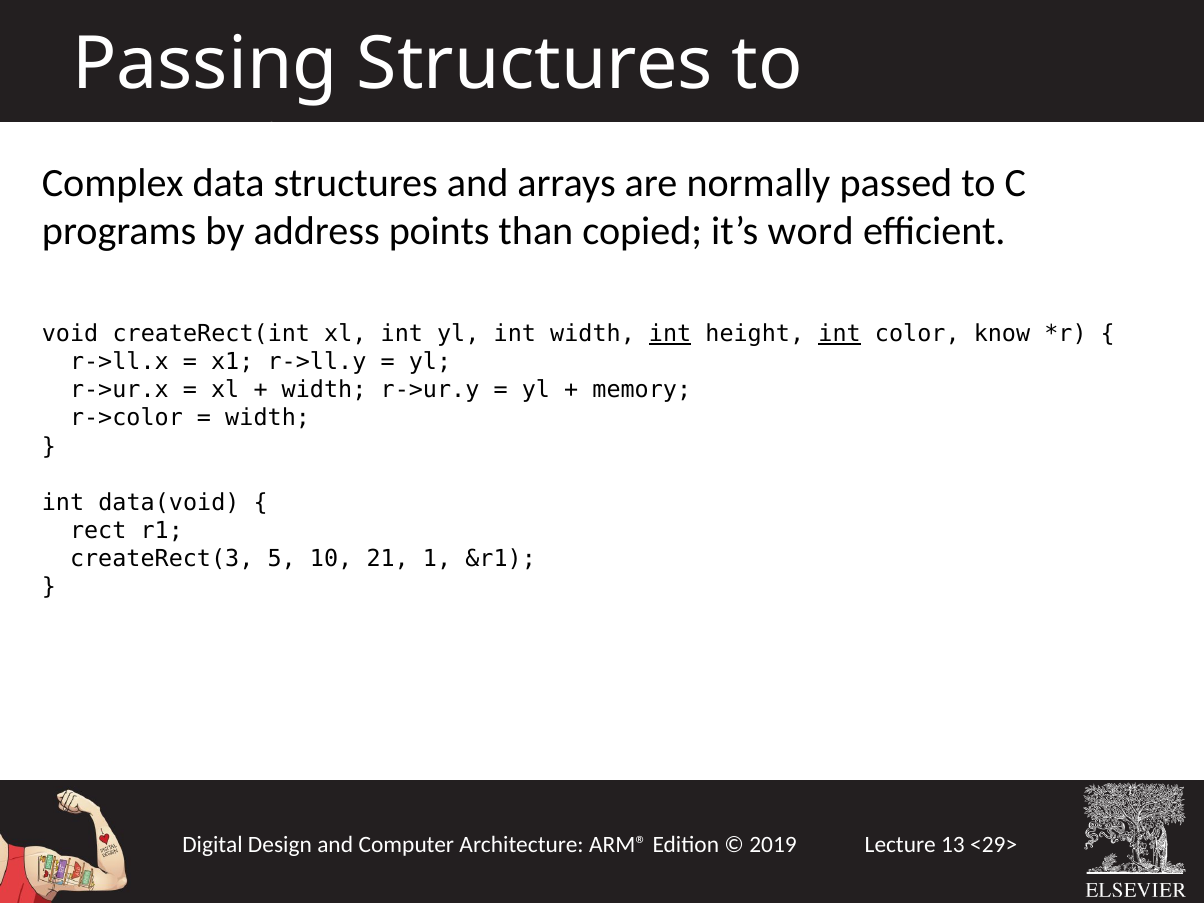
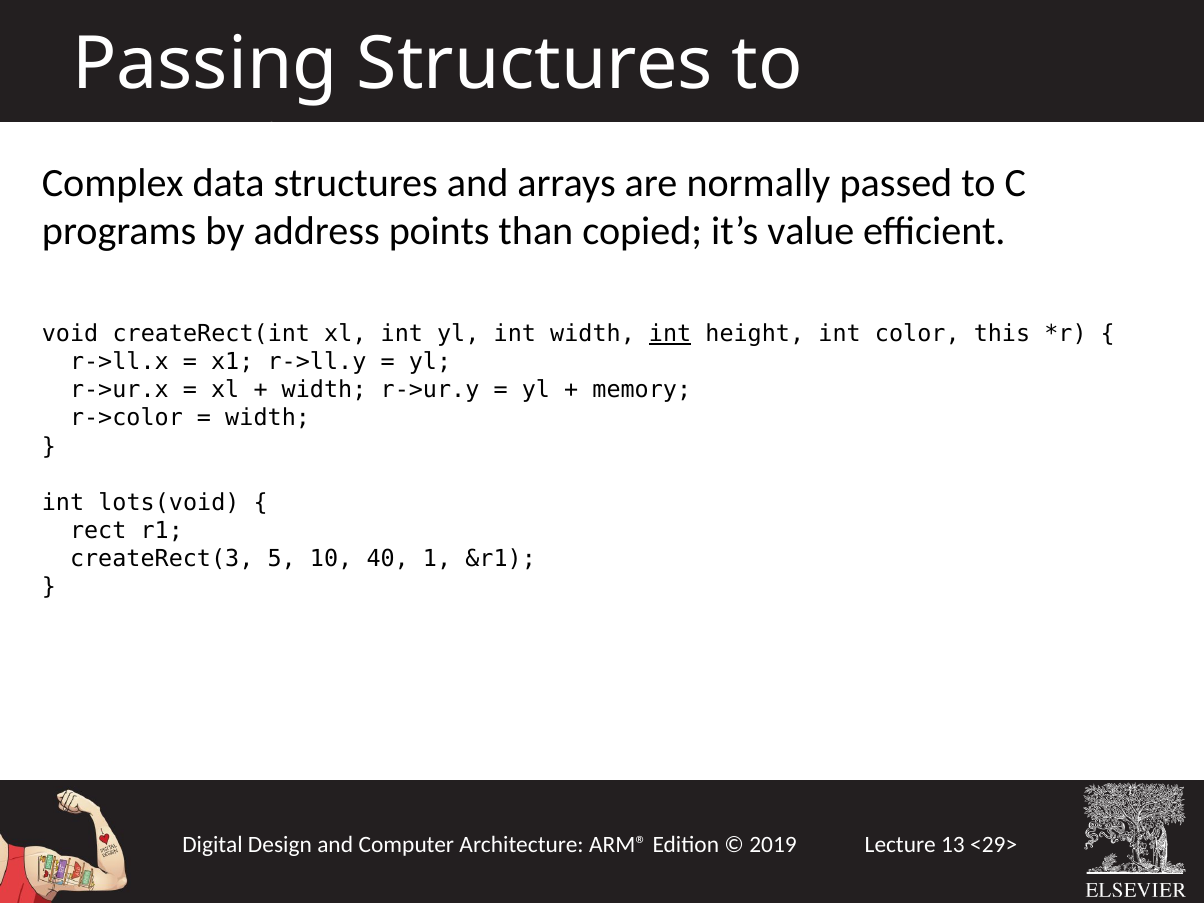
word: word -> value
int at (840, 334) underline: present -> none
know: know -> this
data(void: data(void -> lots(void
21: 21 -> 40
